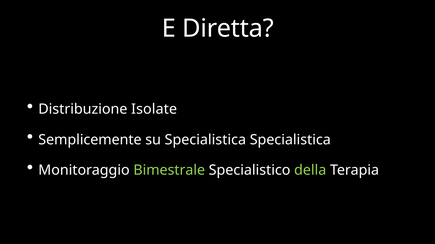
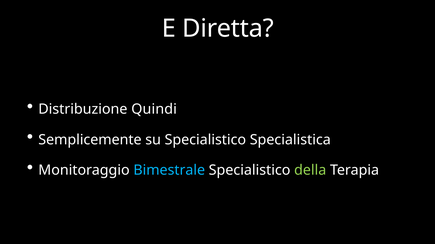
Isolate: Isolate -> Quindi
su Specialistica: Specialistica -> Specialistico
Bimestrale colour: light green -> light blue
